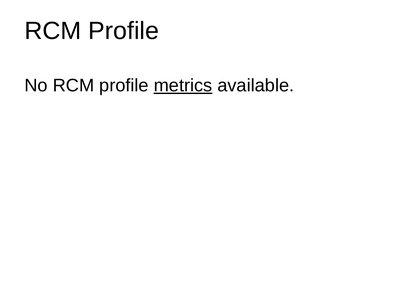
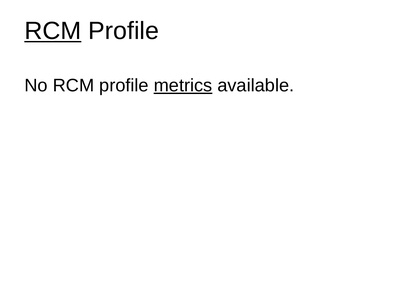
RCM at (53, 31) underline: none -> present
